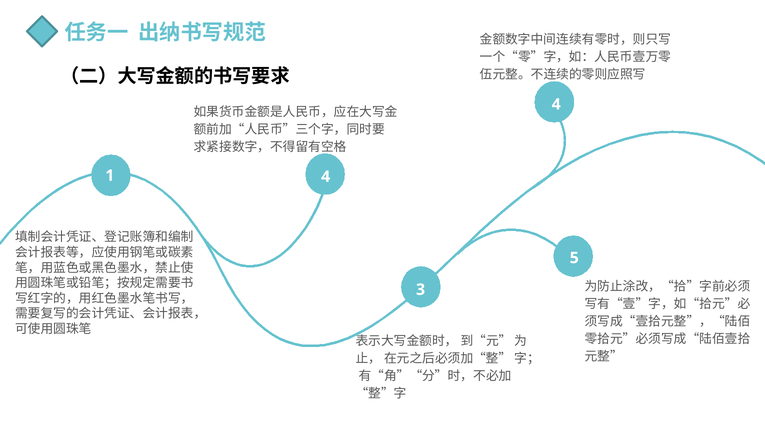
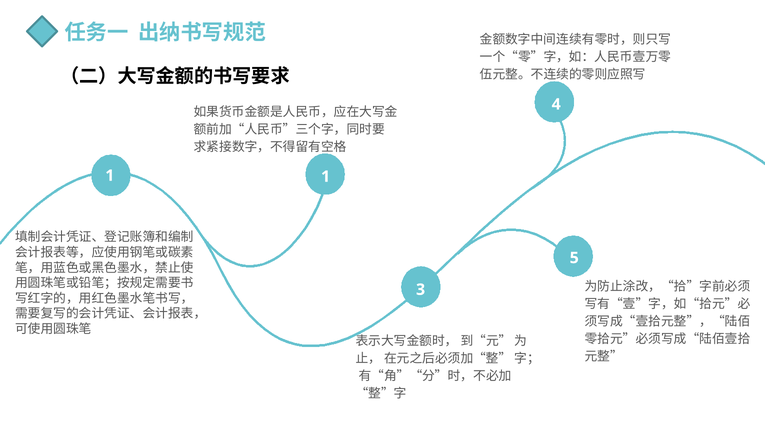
1 4: 4 -> 1
